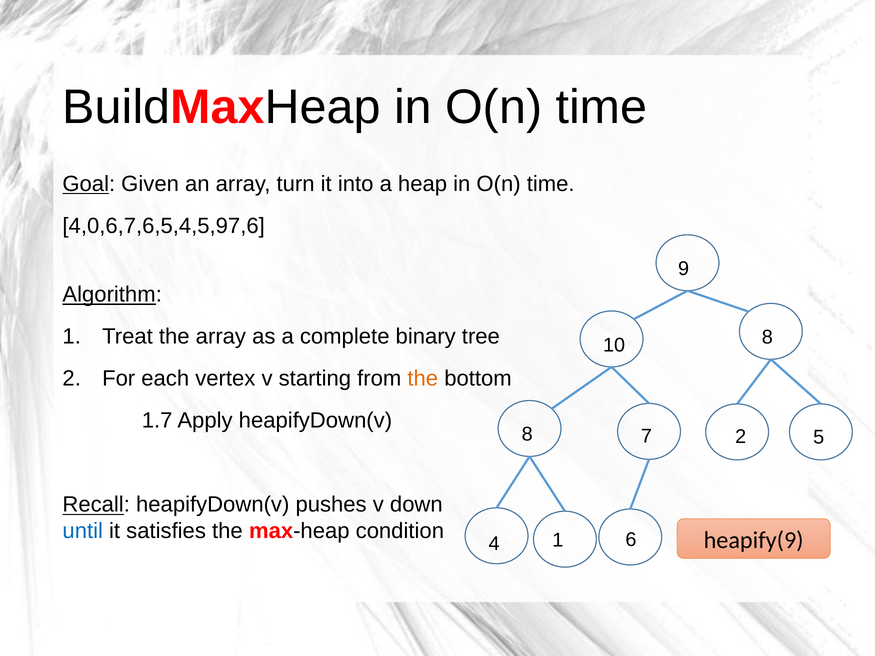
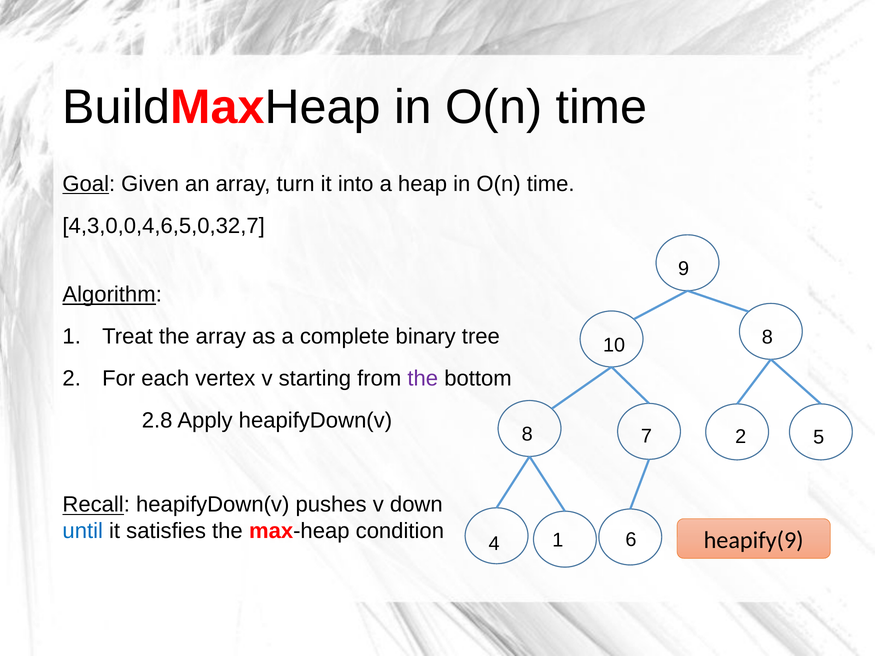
4,0,6,7,6,5,4,5,97,6: 4,0,6,7,6,5,4,5,97,6 -> 4,3,0,0,4,6,5,0,32,7
the at (423, 379) colour: orange -> purple
1.7: 1.7 -> 2.8
